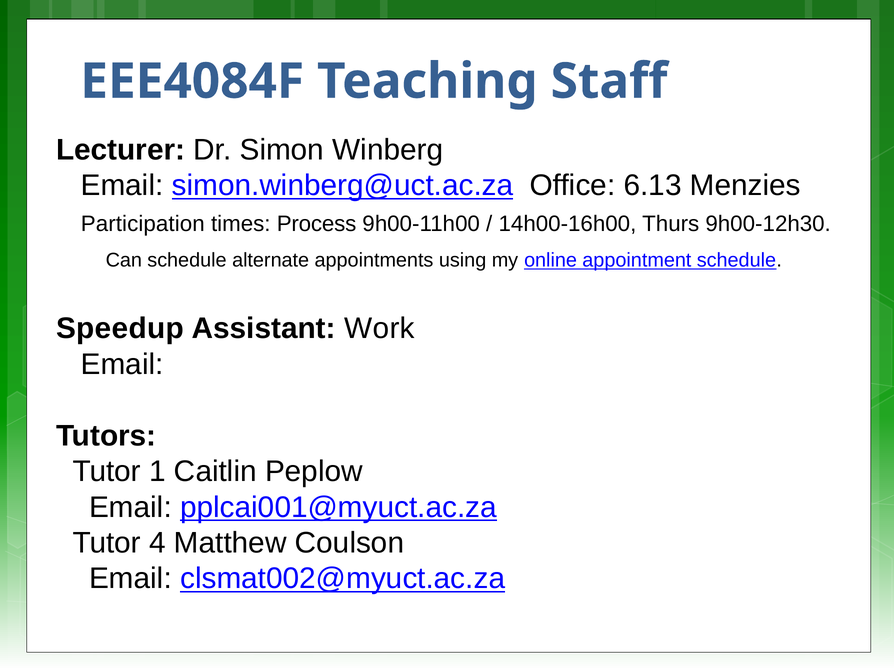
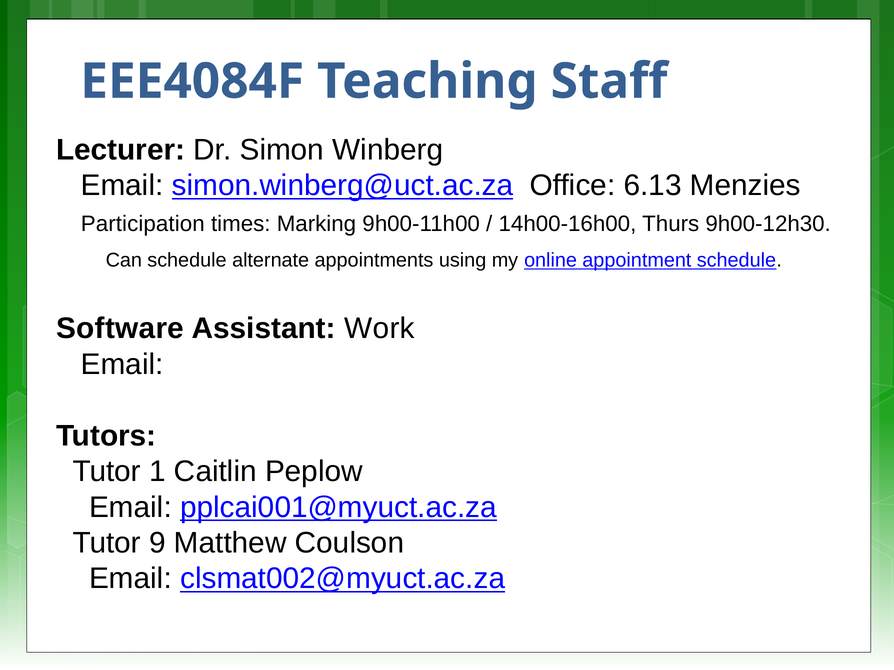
Process: Process -> Marking
Speedup: Speedup -> Software
4: 4 -> 9
